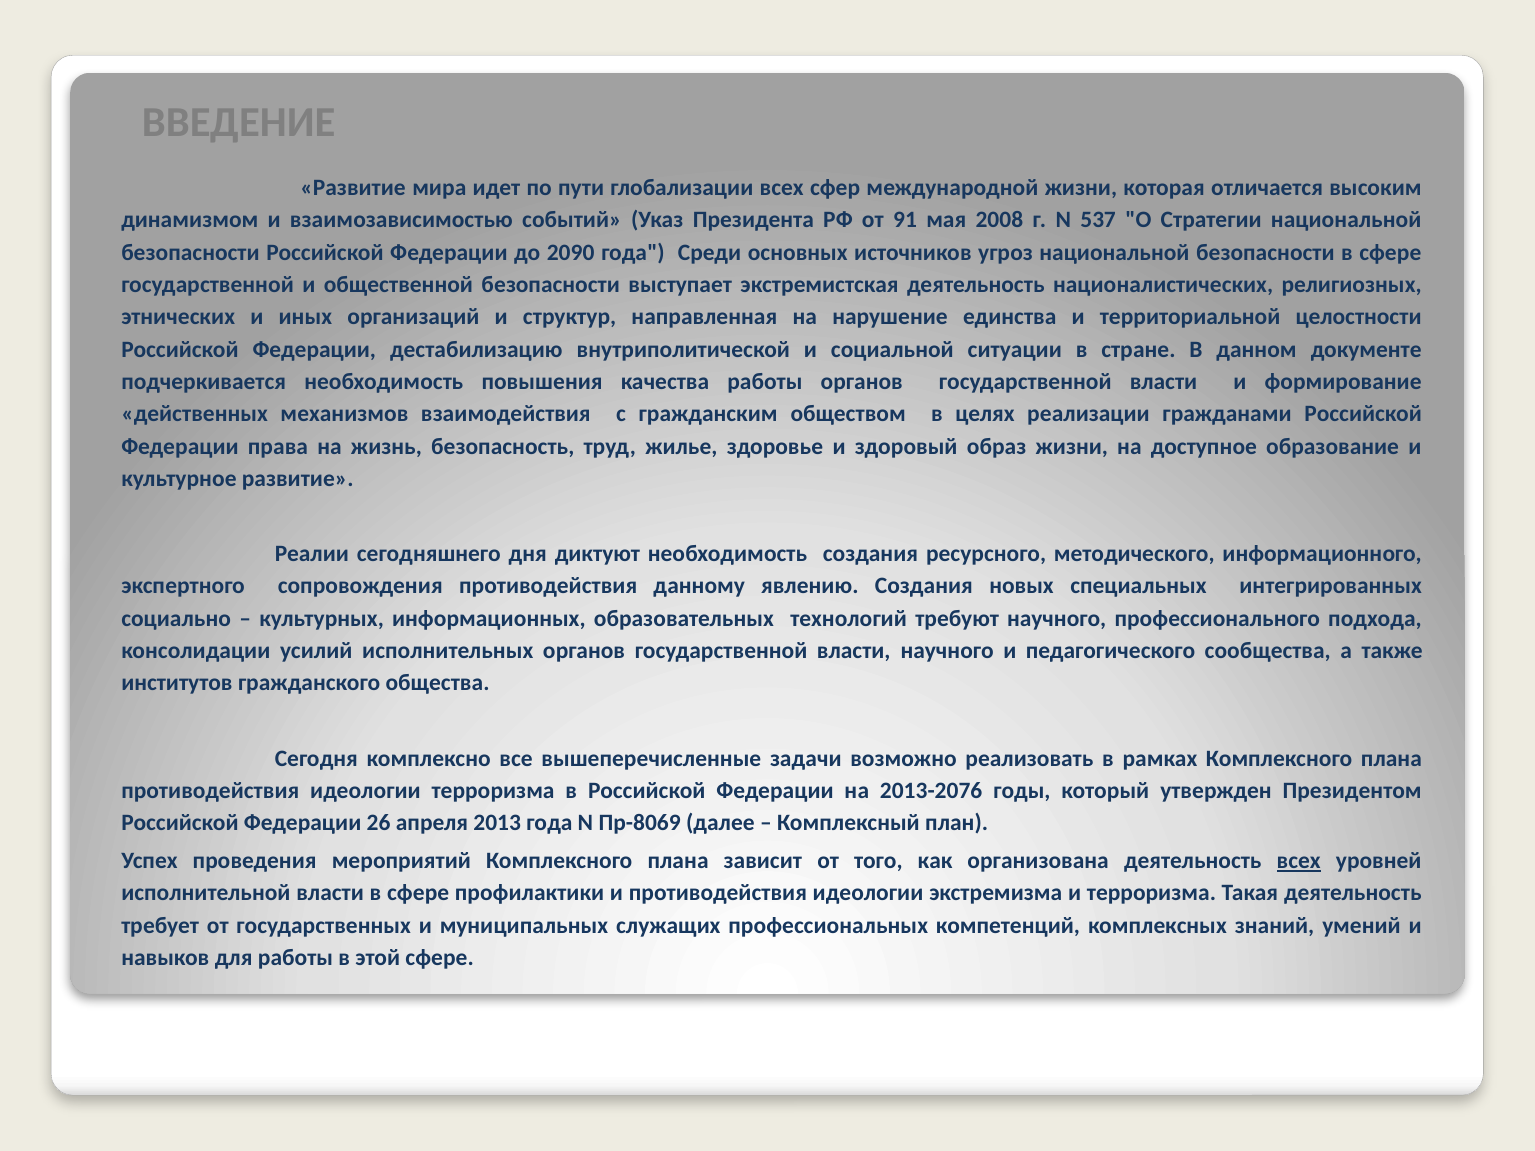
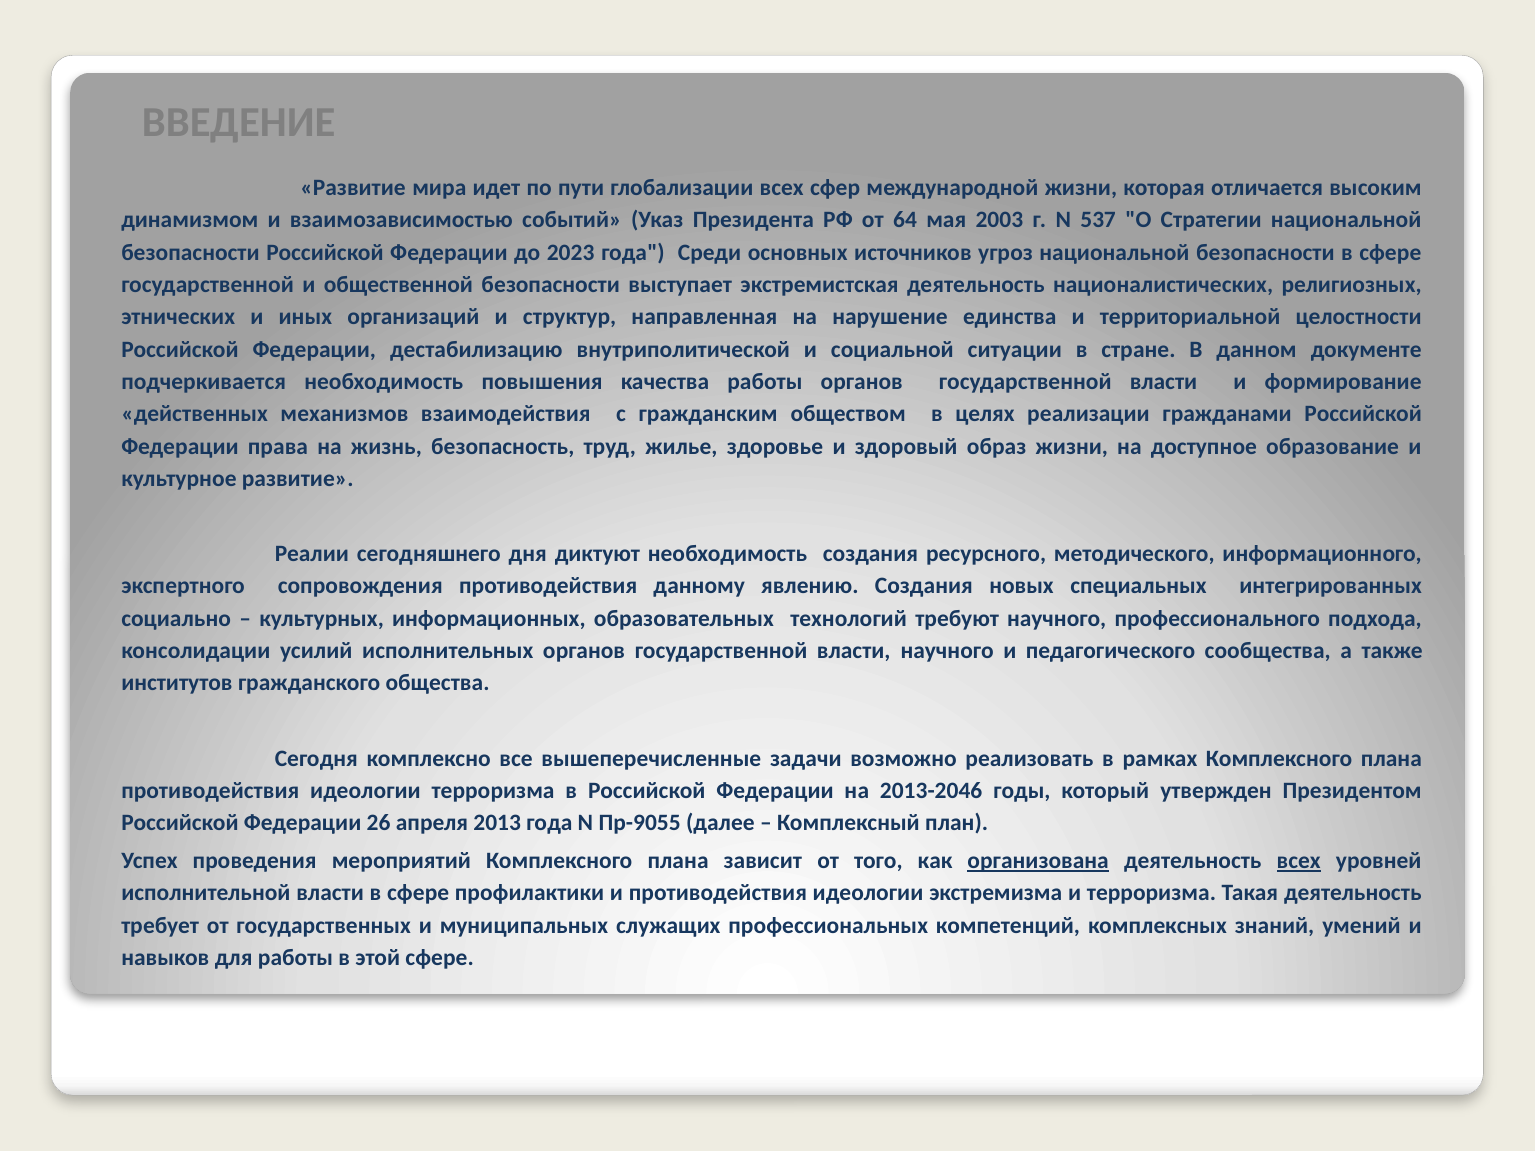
91: 91 -> 64
2008: 2008 -> 2003
2090: 2090 -> 2023
2013-2076: 2013-2076 -> 2013-2046
Пр-8069: Пр-8069 -> Пр-9055
организована underline: none -> present
